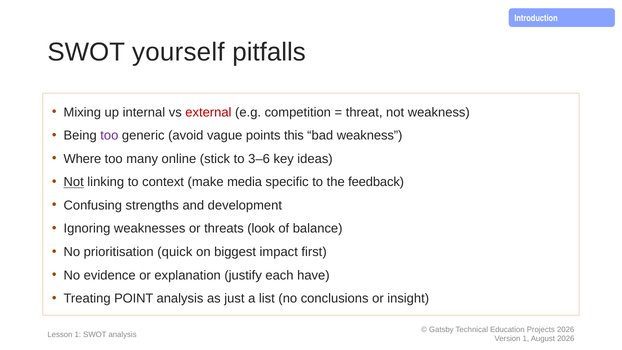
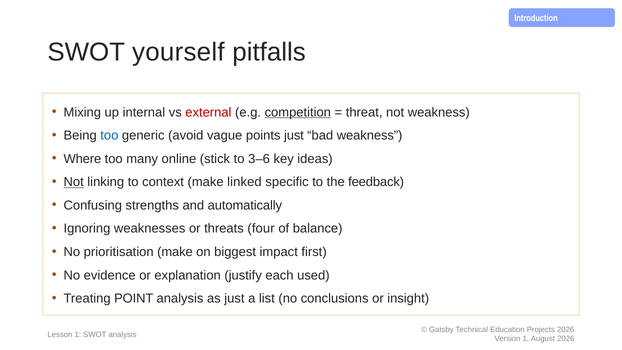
competition underline: none -> present
too at (109, 136) colour: purple -> blue
points this: this -> just
media: media -> linked
development: development -> automatically
look: look -> four
prioritisation quick: quick -> make
have: have -> used
